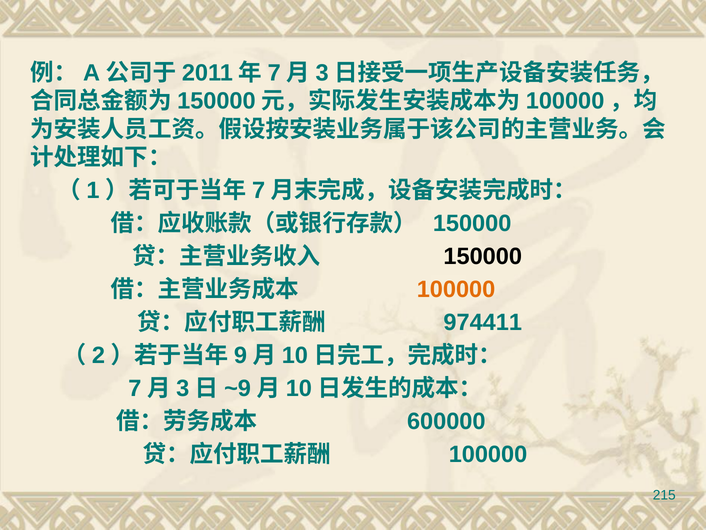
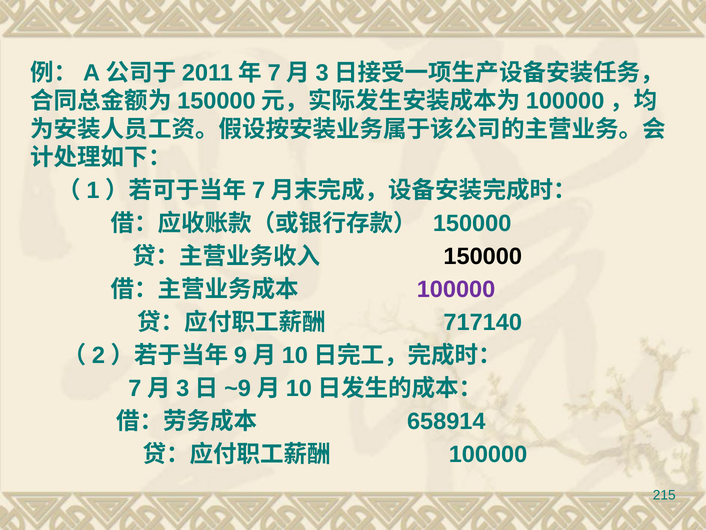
100000 at (456, 289) colour: orange -> purple
974411: 974411 -> 717140
600000: 600000 -> 658914
